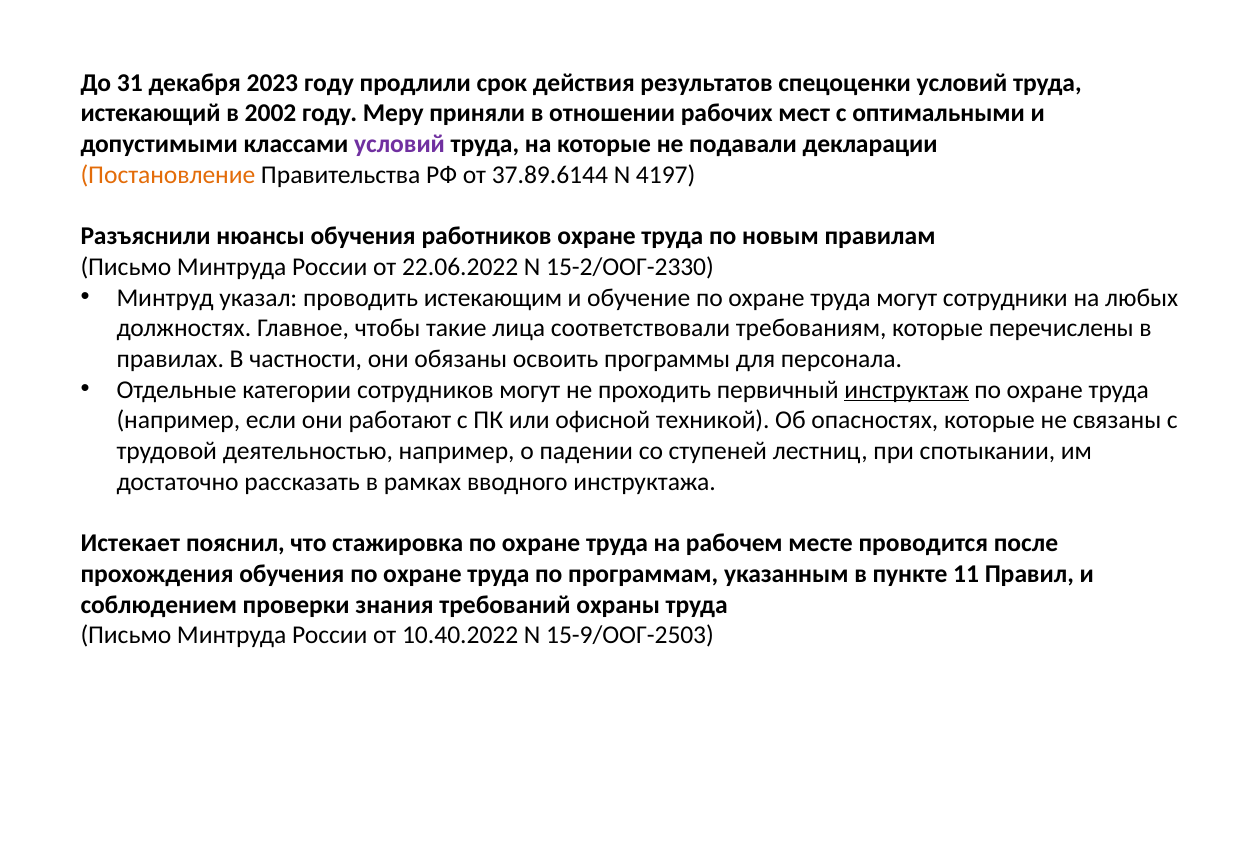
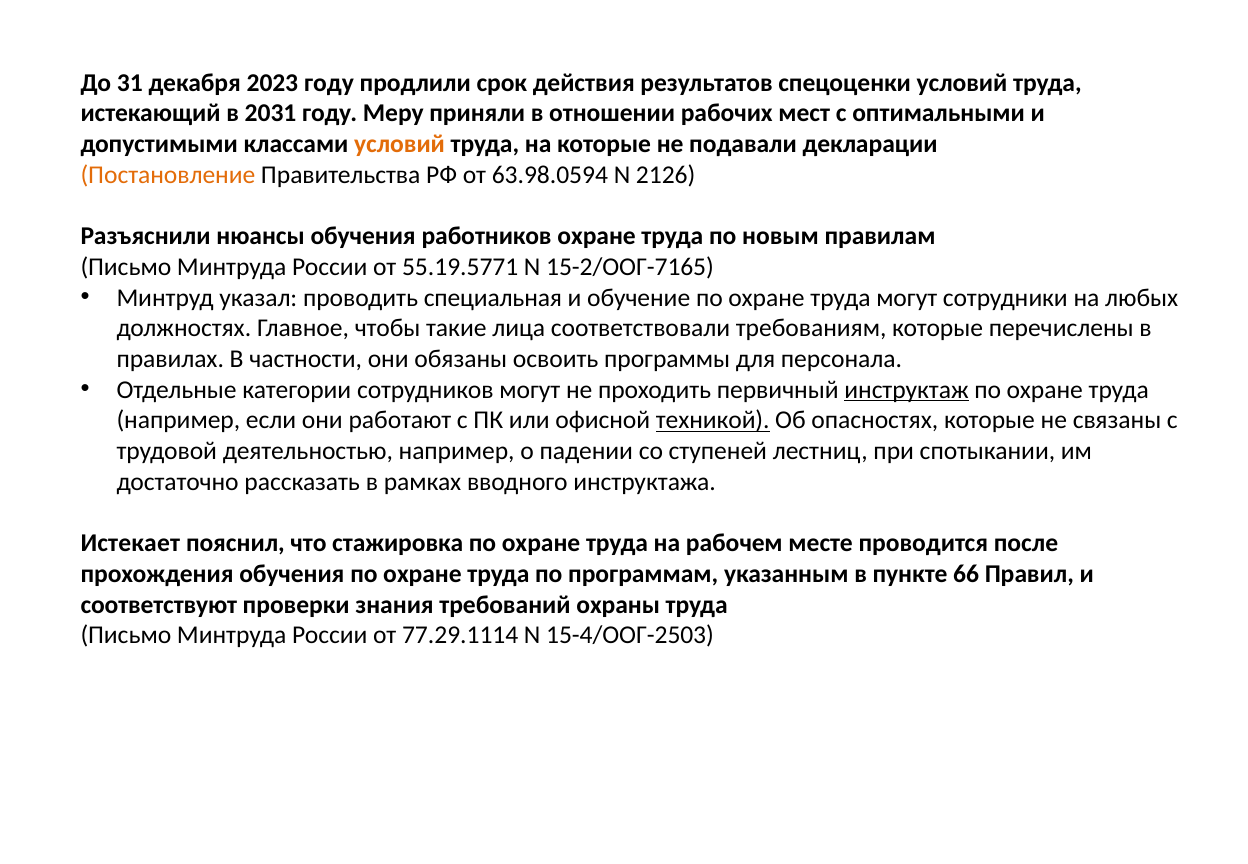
2002: 2002 -> 2031
условий at (400, 144) colour: purple -> orange
37.89.6144: 37.89.6144 -> 63.98.0594
4197: 4197 -> 2126
22.06.2022: 22.06.2022 -> 55.19.5771
15-2/ООГ-2330: 15-2/ООГ-2330 -> 15-2/ООГ-7165
истекающим: истекающим -> специальная
техникой underline: none -> present
11: 11 -> 66
соблюдением: соблюдением -> соответствуют
10.40.2022: 10.40.2022 -> 77.29.1114
15-9/ООГ-2503: 15-9/ООГ-2503 -> 15-4/ООГ-2503
